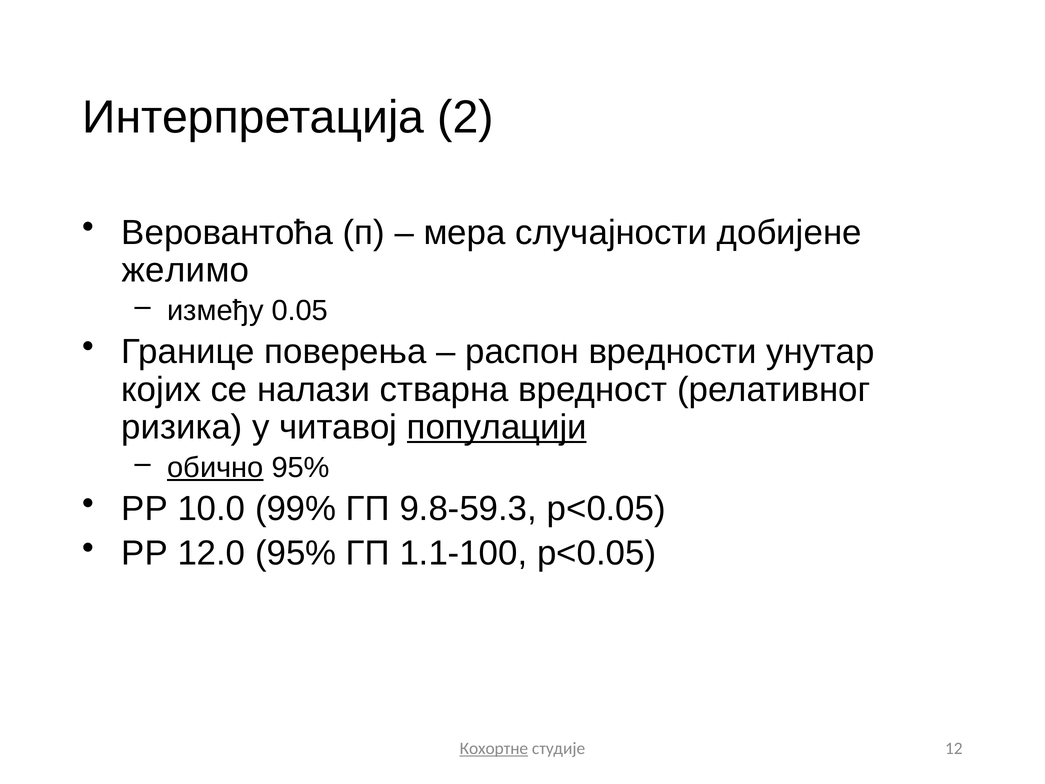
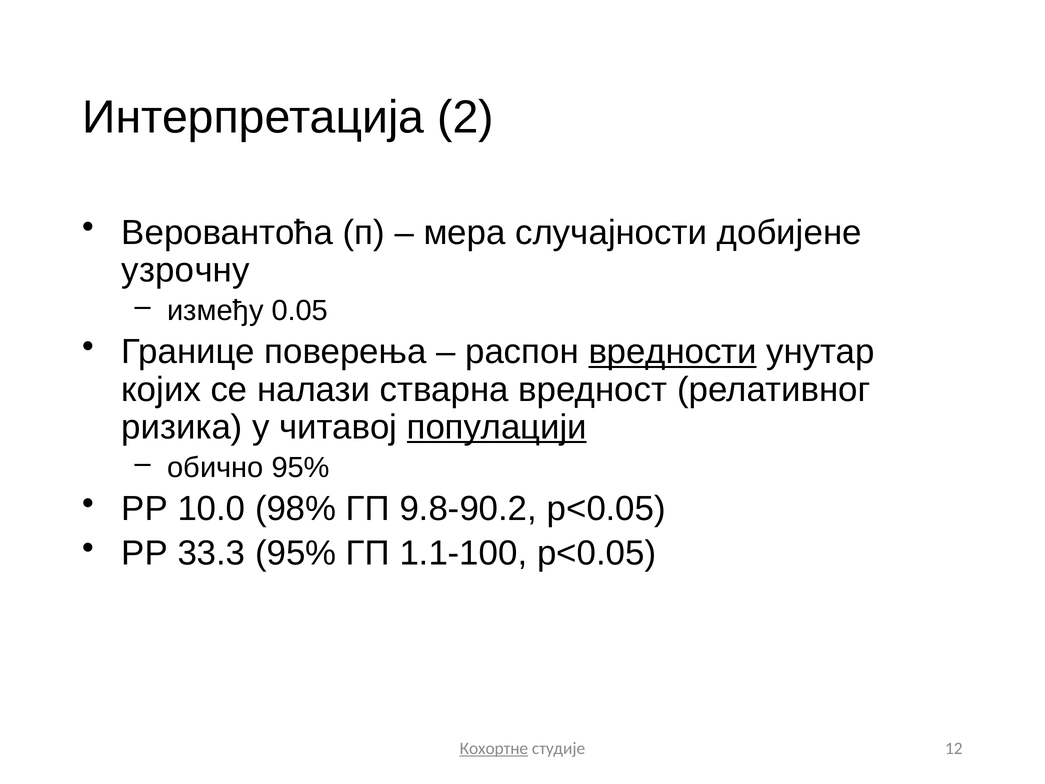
желимо: желимо -> узрочну
вредности underline: none -> present
обично underline: present -> none
99%: 99% -> 98%
9.8-59.3: 9.8-59.3 -> 9.8-90.2
12.0: 12.0 -> 33.3
